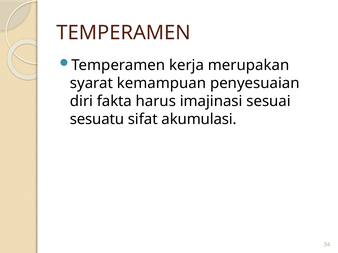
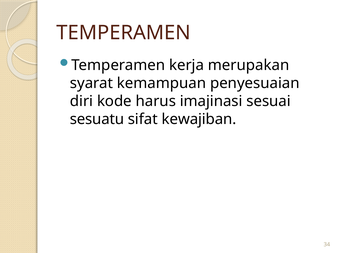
fakta: fakta -> kode
akumulasi: akumulasi -> kewajiban
